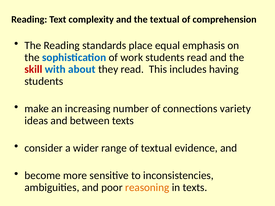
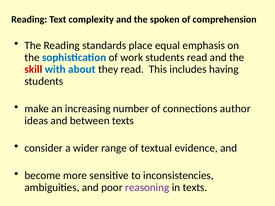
the textual: textual -> spoken
variety: variety -> author
reasoning colour: orange -> purple
